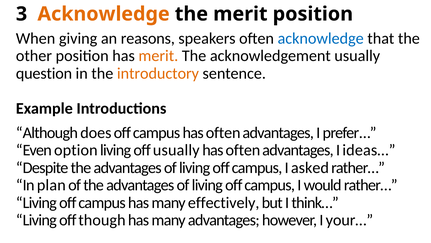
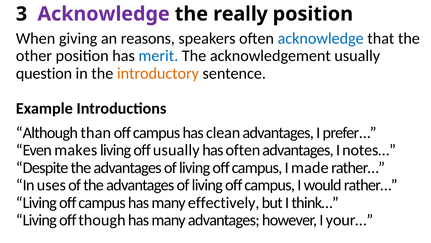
Acknowledge at (104, 14) colour: orange -> purple
the merit: merit -> really
merit at (158, 56) colour: orange -> blue
does: does -> than
campus has often: often -> clean
option: option -> makes
ideas…: ideas… -> notes…
asked: asked -> made
plan: plan -> uses
